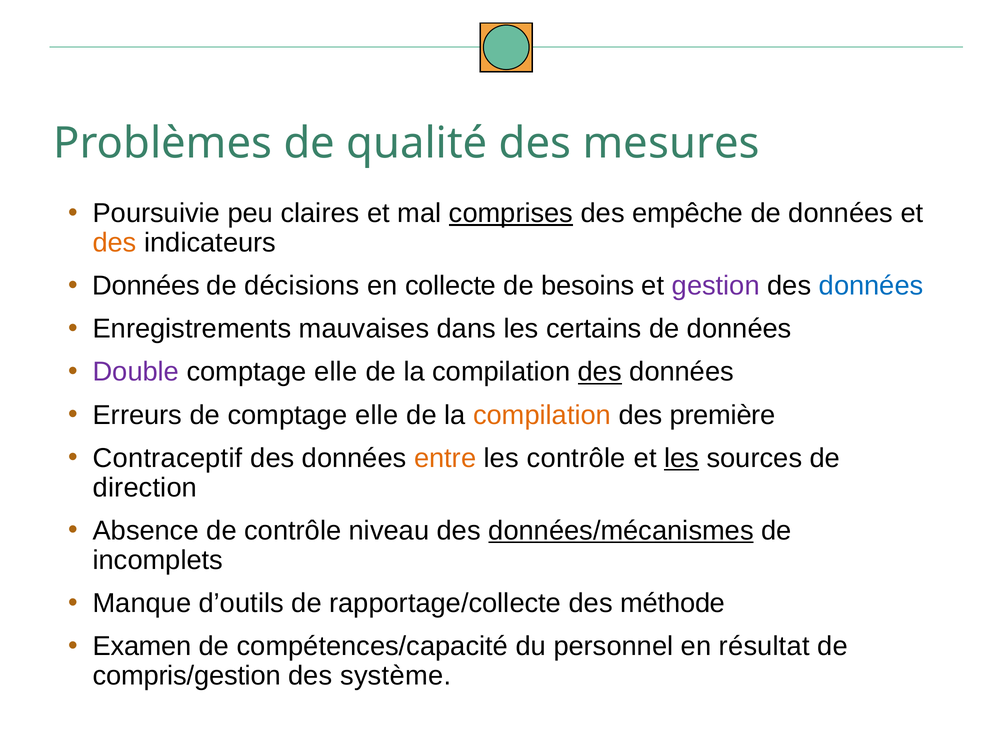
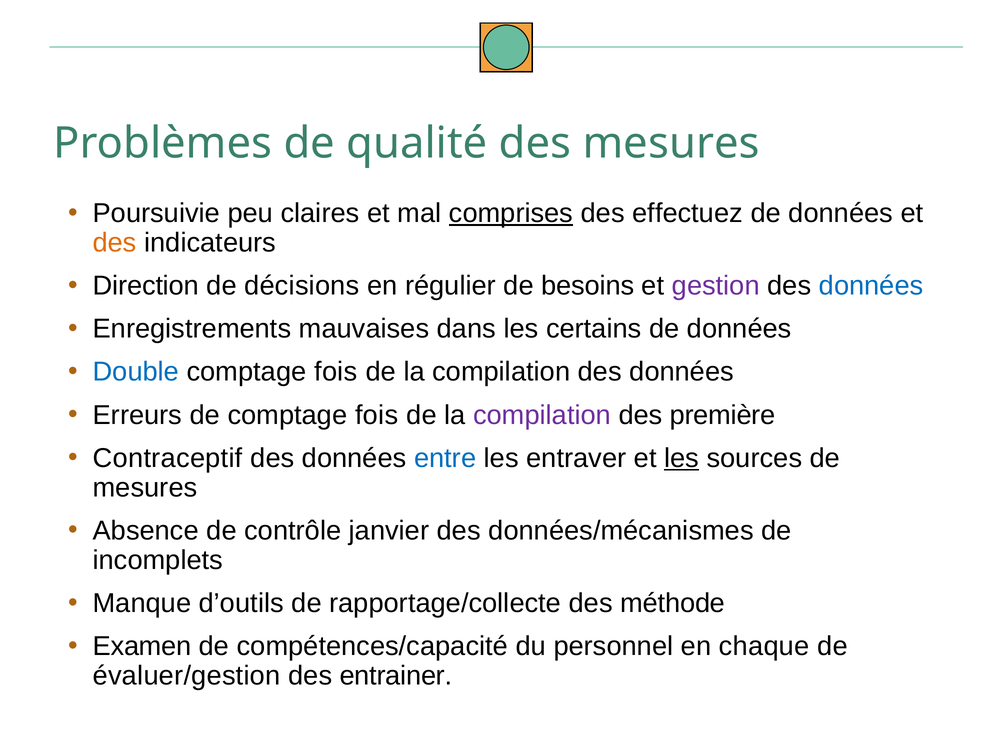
empêche: empêche -> effectuez
Données at (146, 286): Données -> Direction
collecte: collecte -> régulier
Double colour: purple -> blue
elle at (336, 372): elle -> fois
des at (600, 372) underline: present -> none
de comptage elle: elle -> fois
compilation at (542, 415) colour: orange -> purple
entre colour: orange -> blue
les contrôle: contrôle -> entraver
direction at (145, 487): direction -> mesures
niveau: niveau -> janvier
données/mécanismes underline: present -> none
résultat: résultat -> chaque
compris/gestion: compris/gestion -> évaluer/gestion
système: système -> entrainer
